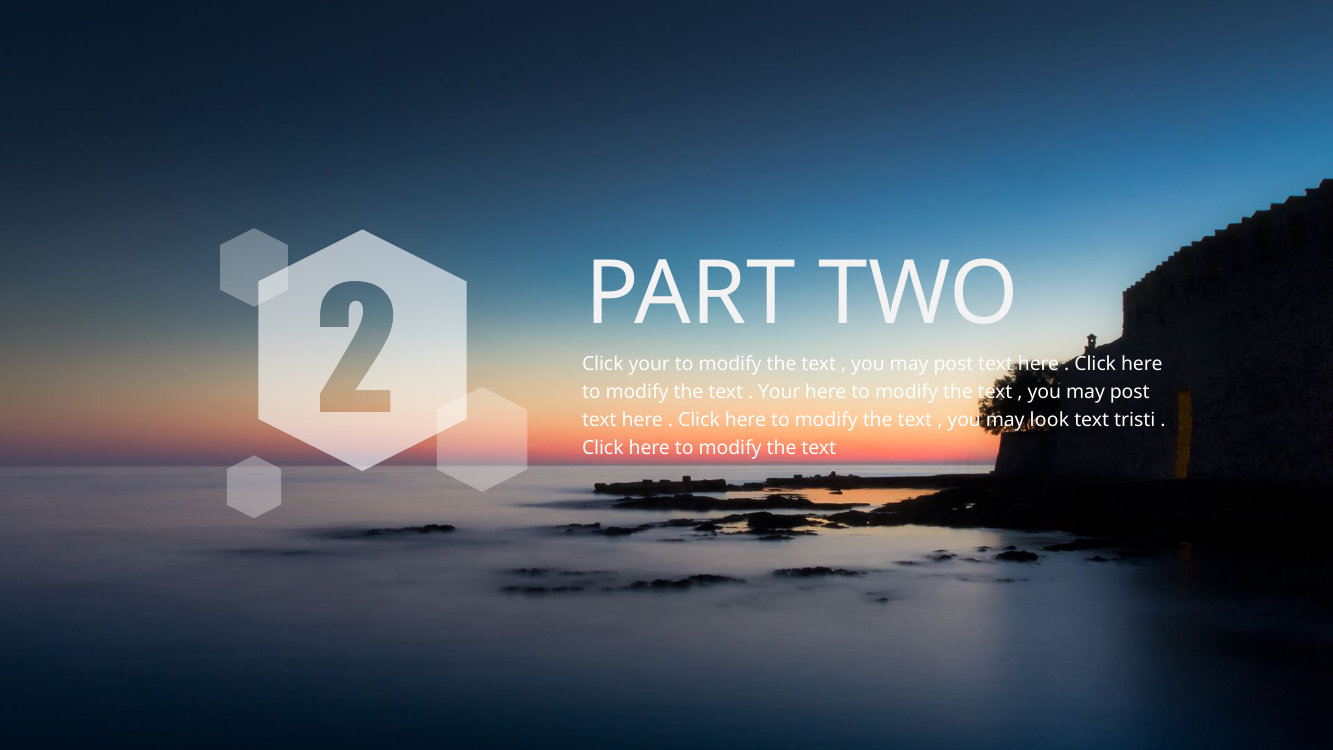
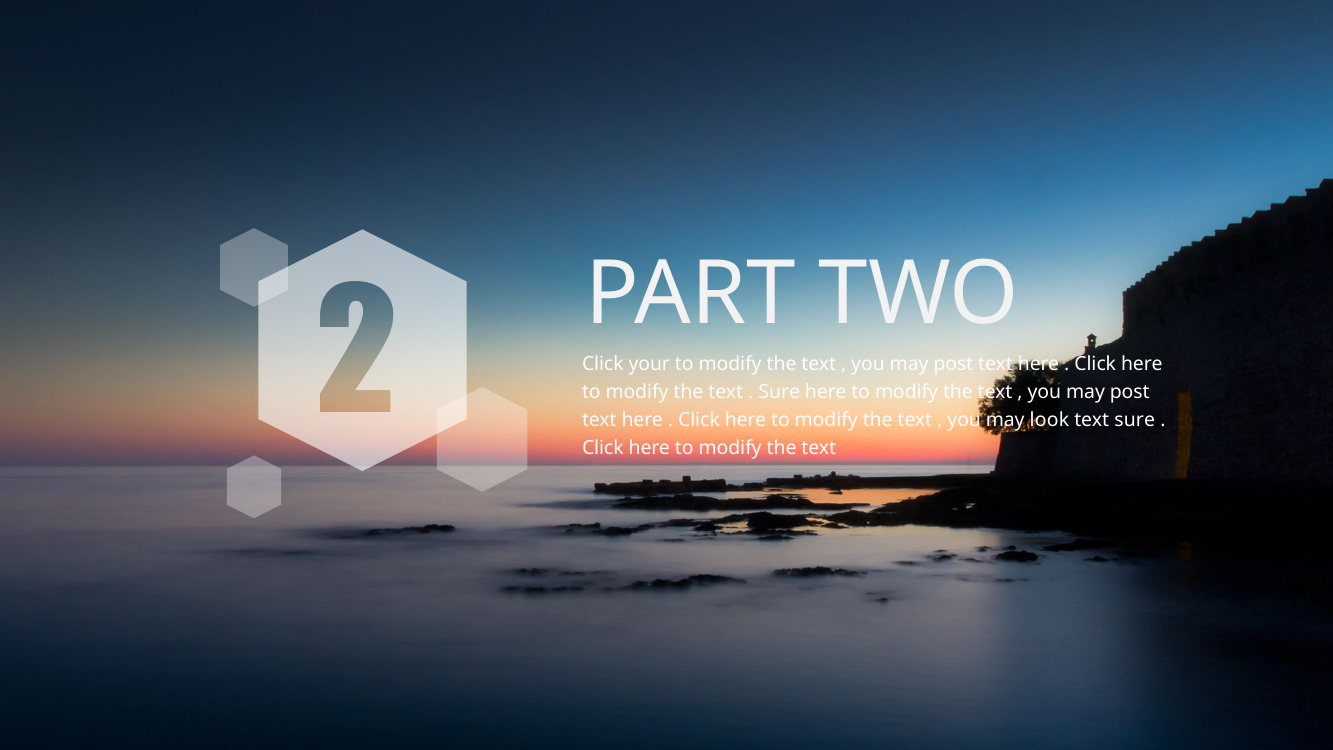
Your at (779, 392): Your -> Sure
text tristi: tristi -> sure
